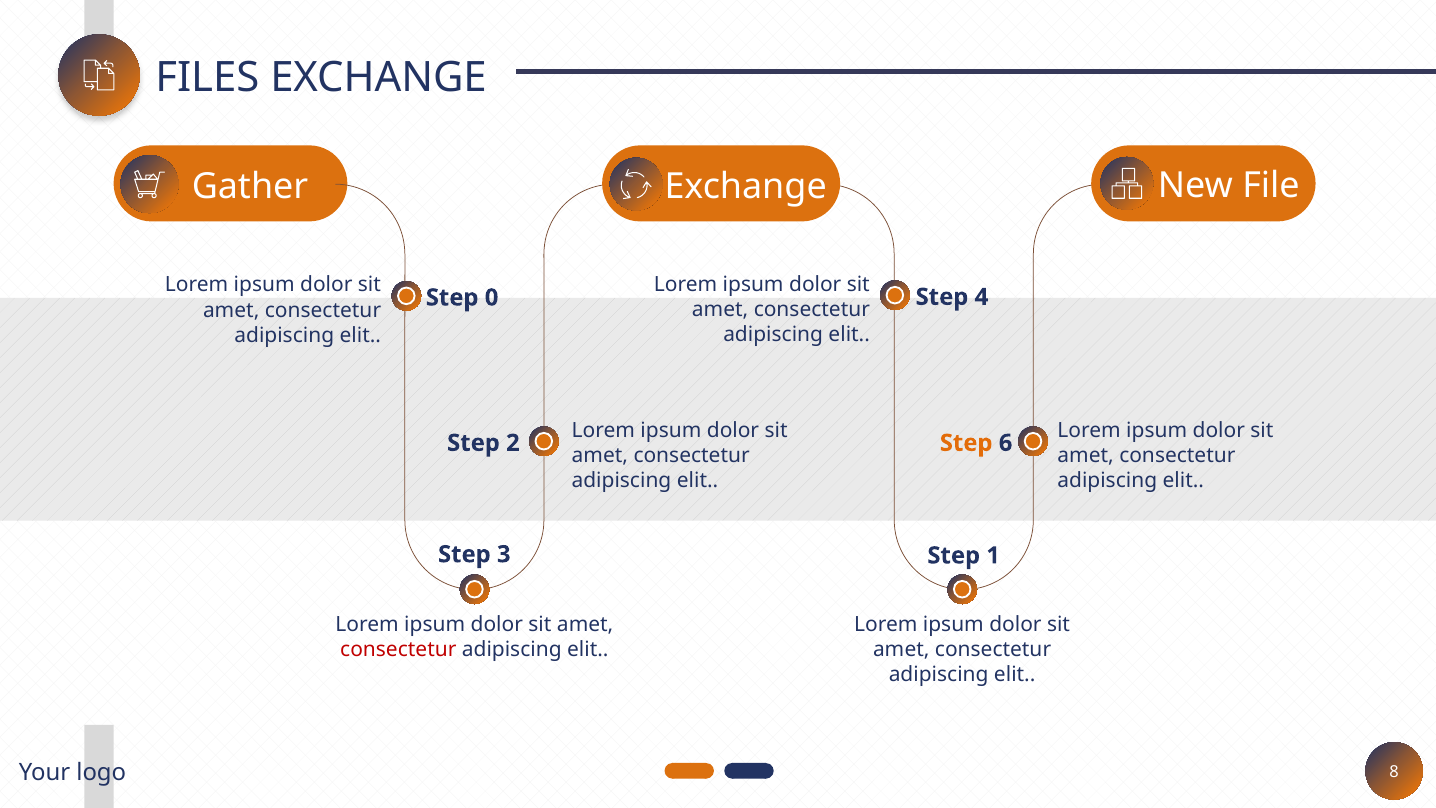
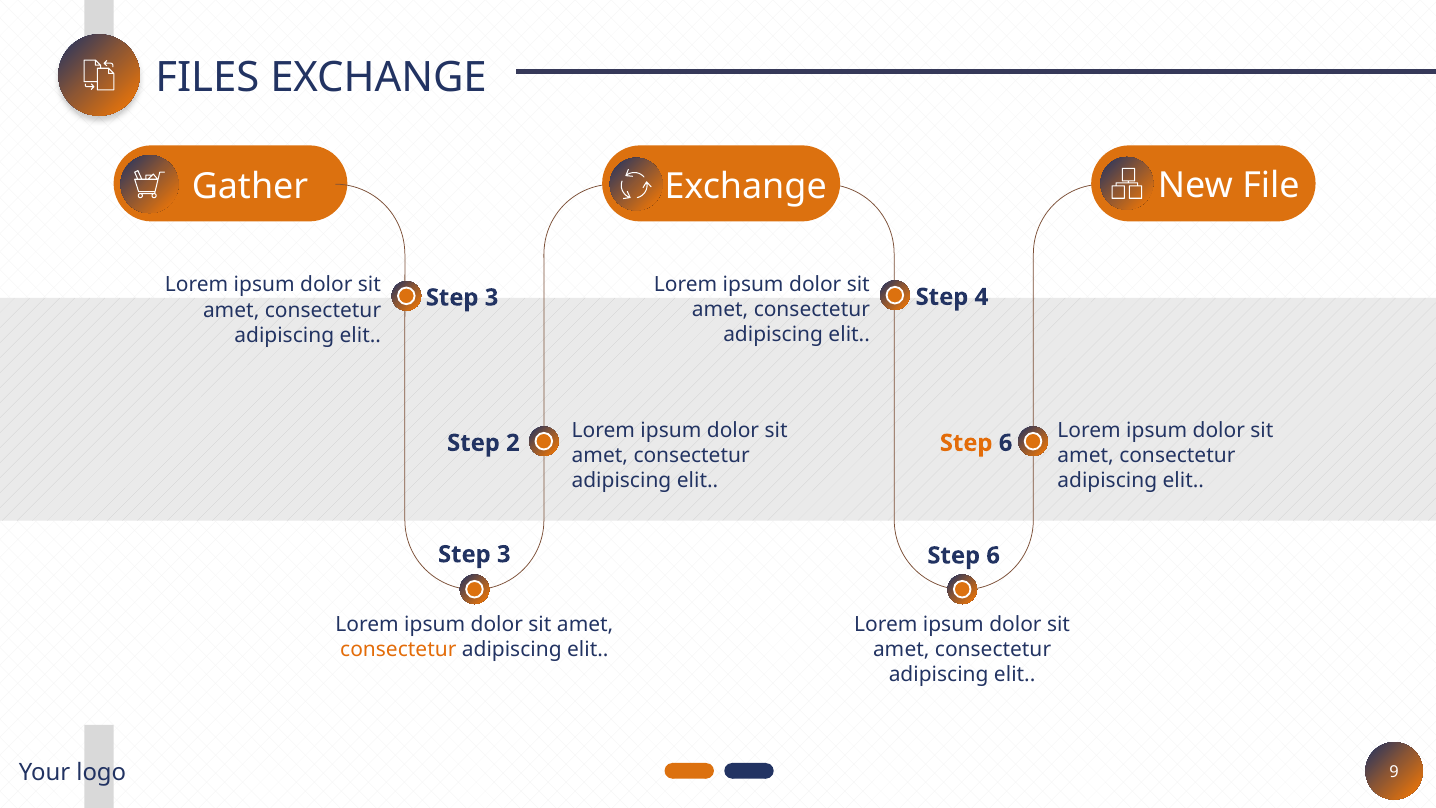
0 at (492, 298): 0 -> 3
1 at (993, 555): 1 -> 6
consectetur at (398, 649) colour: red -> orange
8: 8 -> 9
